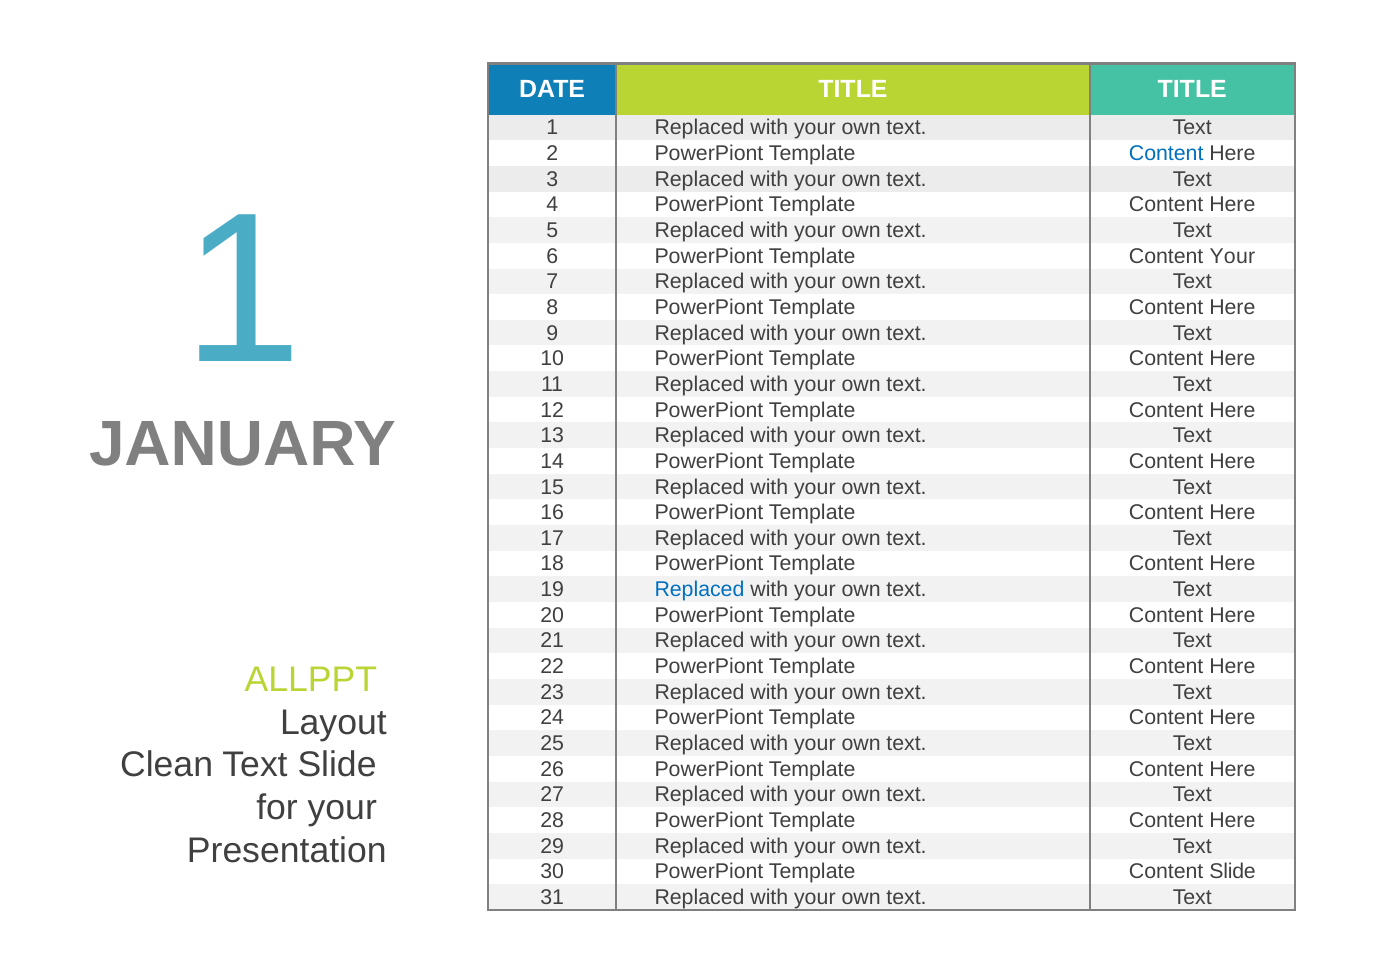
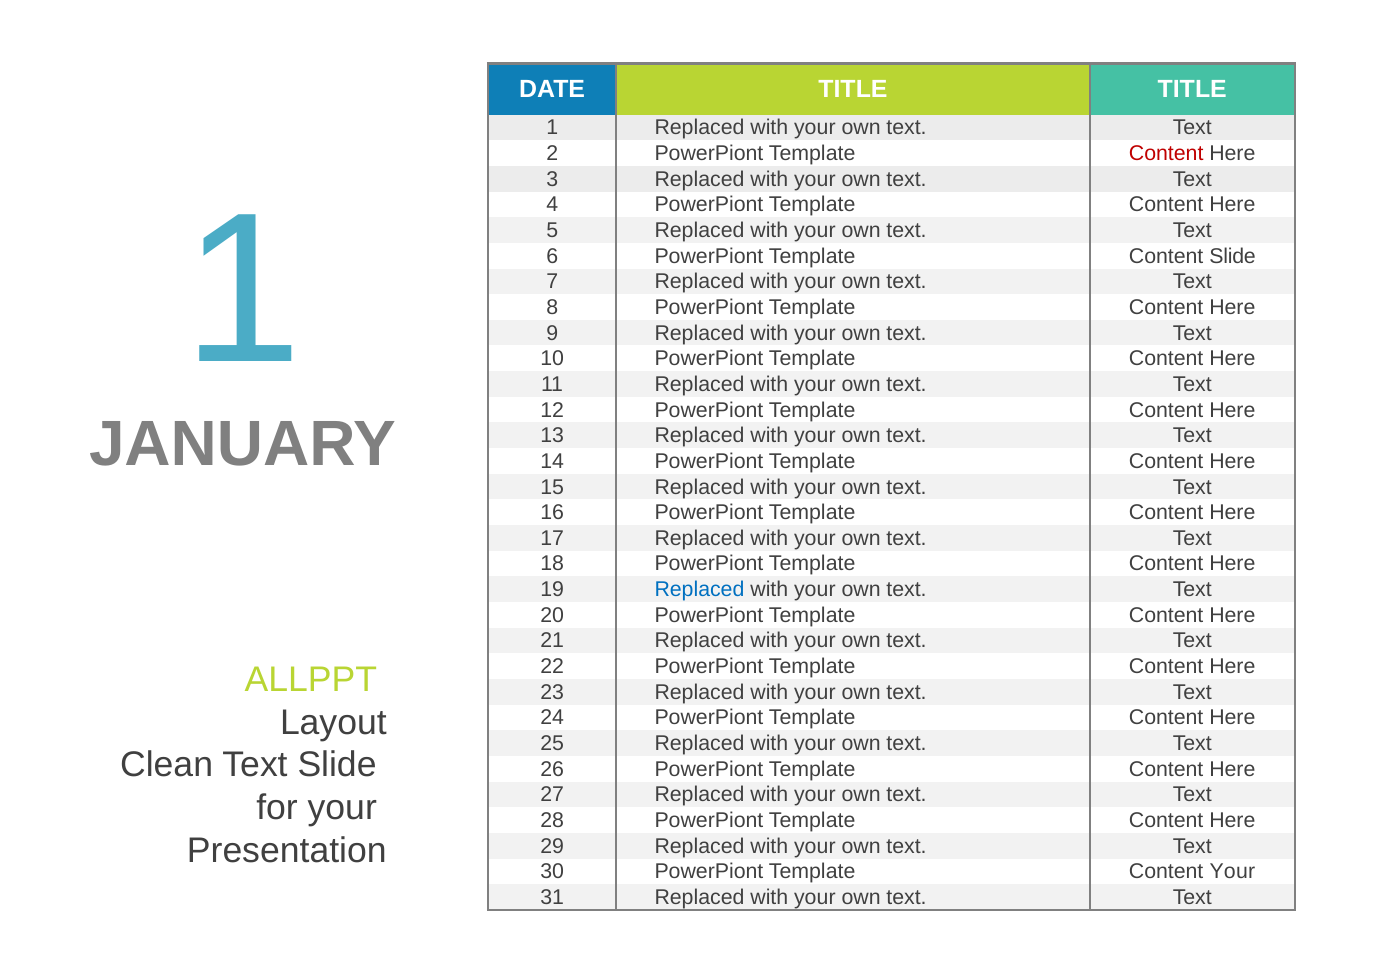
Content at (1166, 154) colour: blue -> red
Content Your: Your -> Slide
Content Slide: Slide -> Your
